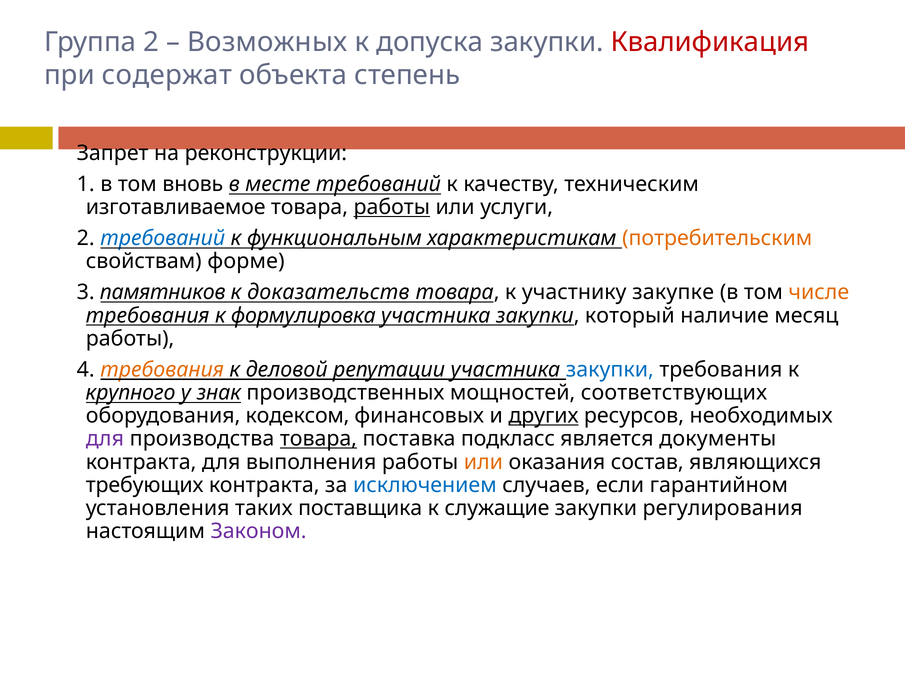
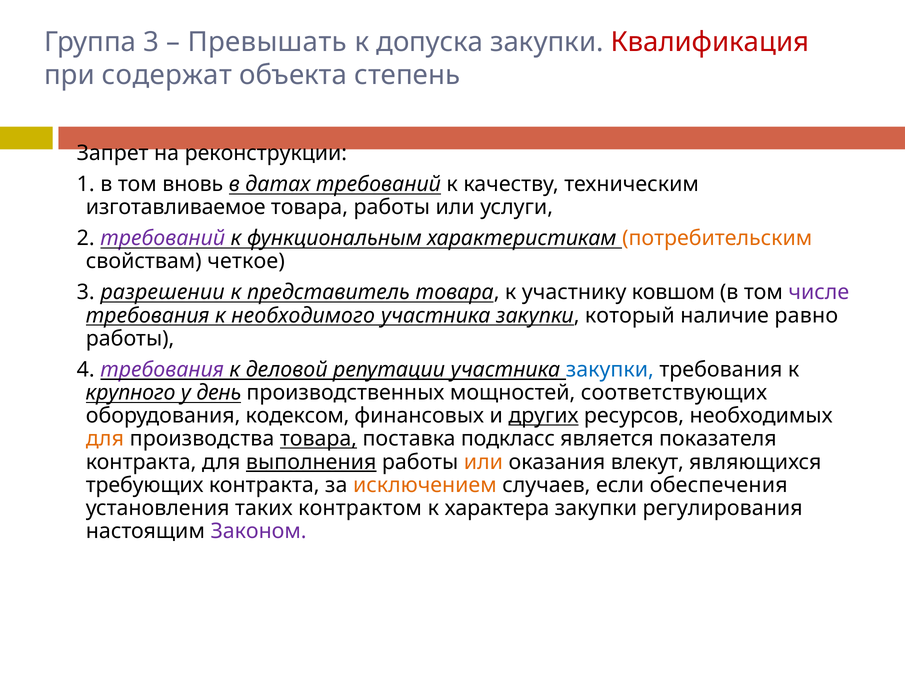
Группа 2: 2 -> 3
Возможных: Возможных -> Превышать
месте: месте -> датах
работы at (392, 207) underline: present -> none
требований at (163, 238) colour: blue -> purple
форме: форме -> четкое
памятников: памятников -> разрешении
доказательств: доказательств -> представитель
закупке: закупке -> ковшом
числе colour: orange -> purple
формулировка: формулировка -> необходимого
месяц: месяц -> равно
требования at (162, 369) colour: orange -> purple
знак: знак -> день
для at (105, 439) colour: purple -> orange
документы: документы -> показателя
выполнения underline: none -> present
состав: состав -> влекут
исключением colour: blue -> orange
гарантийном: гарантийном -> обеспечения
поставщика: поставщика -> контрактом
служащие: служащие -> характера
